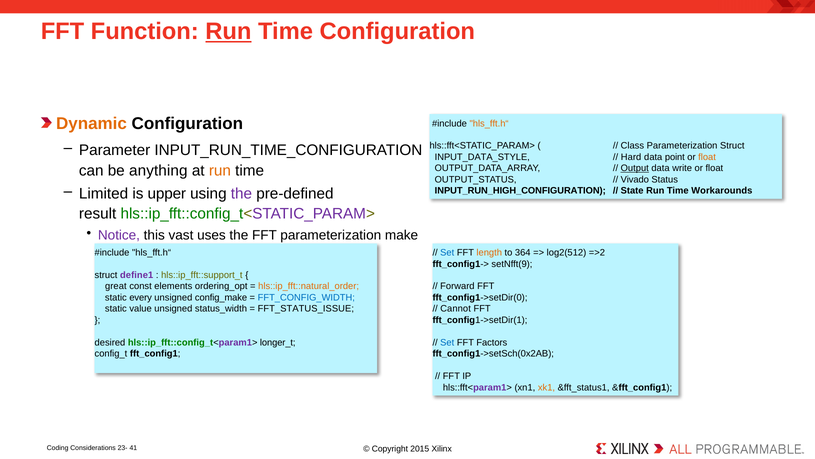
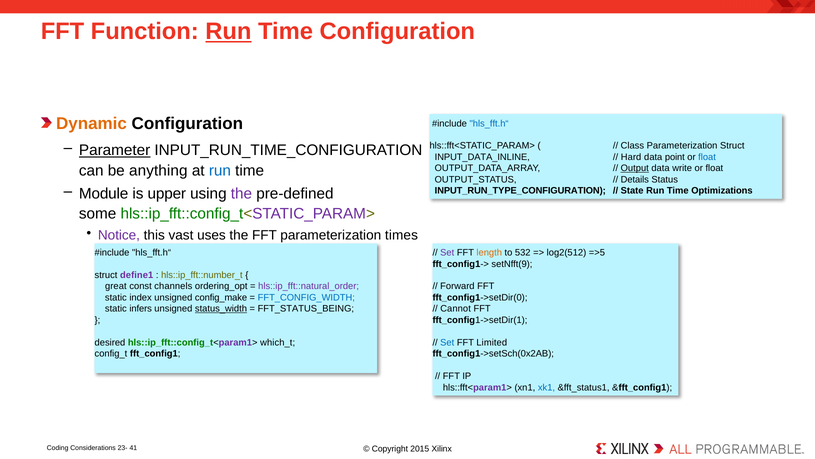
hls_fft.h“ at (489, 123) colour: orange -> blue
Parameter underline: none -> present
INPUT_DATA_STYLE: INPUT_DATA_STYLE -> INPUT_DATA_INLINE
float at (707, 157) colour: orange -> blue
run at (220, 170) colour: orange -> blue
Vivado: Vivado -> Details
Limited: Limited -> Module
INPUT_RUN_HIGH_CONFIGURATION: INPUT_RUN_HIGH_CONFIGURATION -> INPUT_RUN_TYPE_CONFIGURATION
Workarounds: Workarounds -> Optimizations
result: result -> some
make: make -> times
Set at (447, 252) colour: blue -> purple
364: 364 -> 532
=>2: =>2 -> =>5
hls::ip_fft::support_t: hls::ip_fft::support_t -> hls::ip_fft::number_t
elements: elements -> channels
hls::ip_fft::natural_order colour: orange -> purple
every: every -> index
value: value -> infers
status_width underline: none -> present
FFT_STATUS_ISSUE: FFT_STATUS_ISSUE -> FFT_STATUS_BEING
longer_t: longer_t -> which_t
Factors: Factors -> Limited
xk1 colour: orange -> blue
